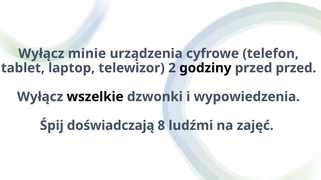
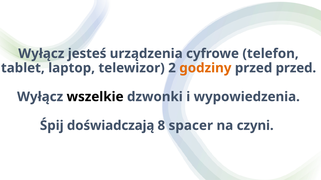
minie: minie -> jesteś
godziny colour: black -> orange
ludźmi: ludźmi -> spacer
zajęć: zajęć -> czyni
